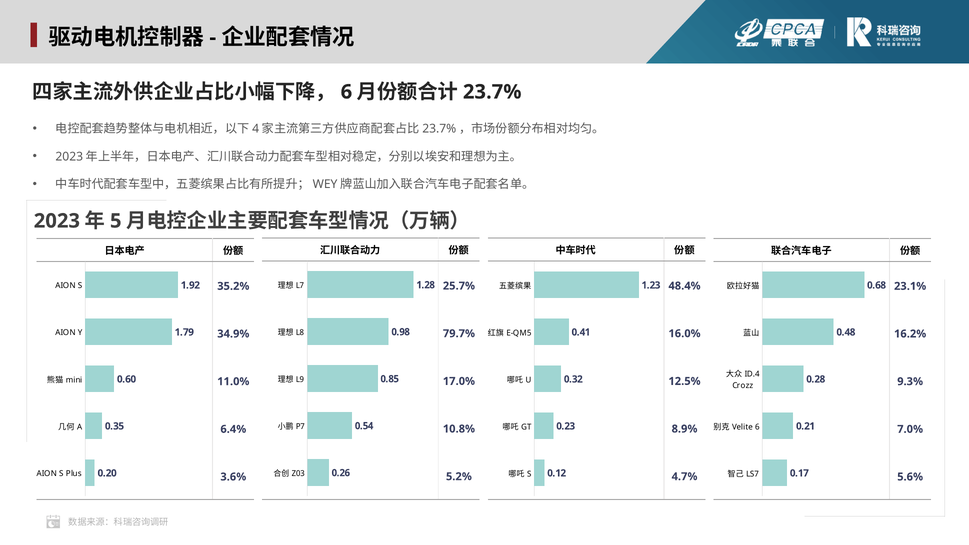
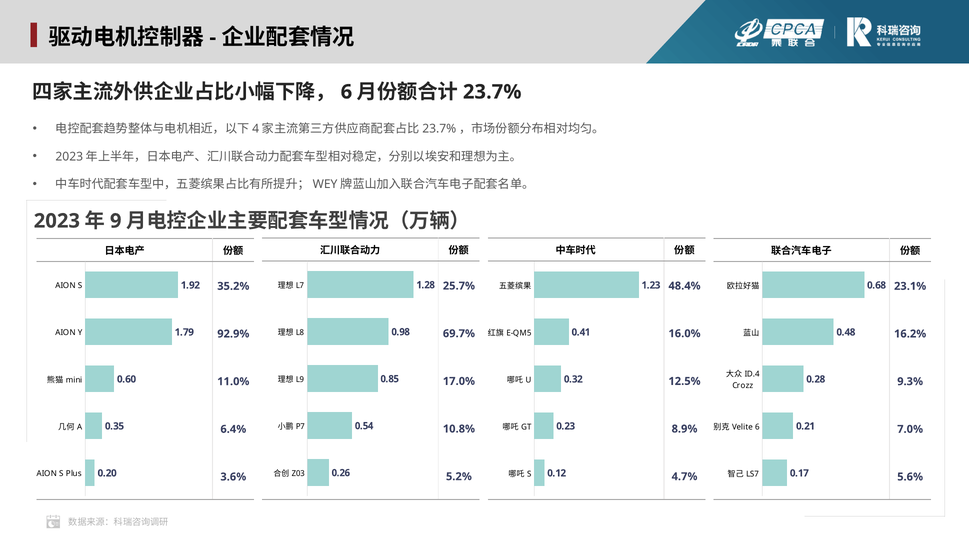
5: 5 -> 9
79.7%: 79.7% -> 69.7%
34.9%: 34.9% -> 92.9%
